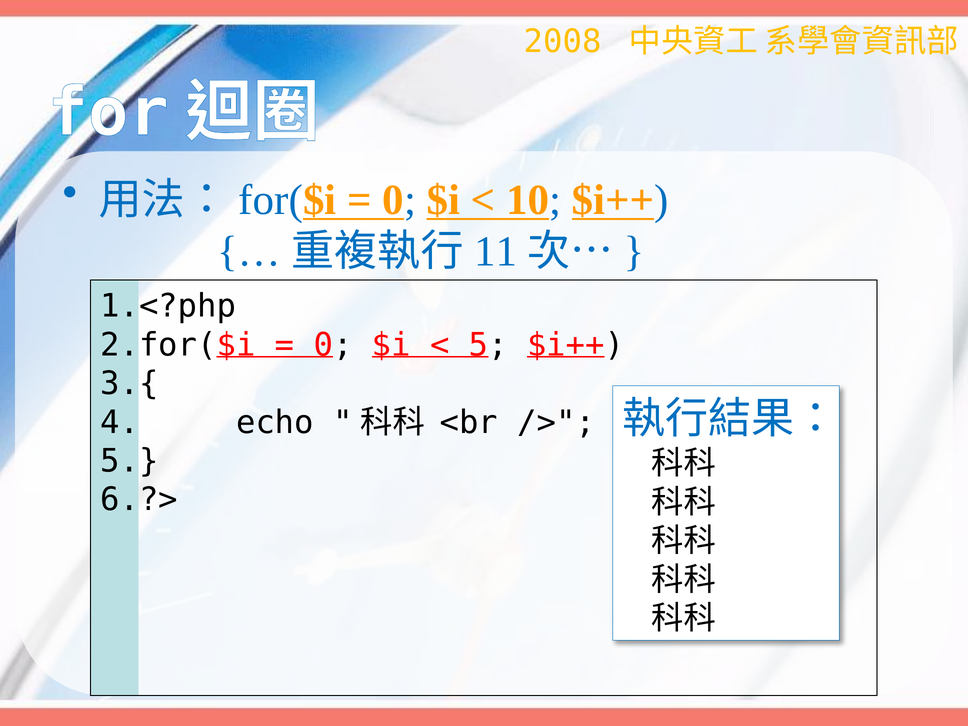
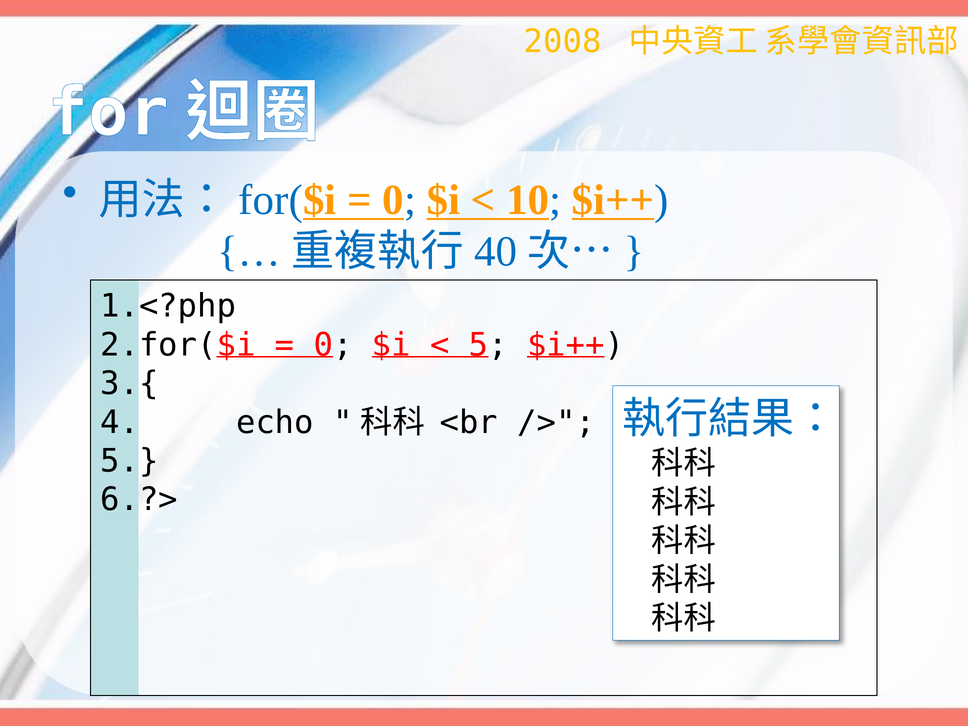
11: 11 -> 40
